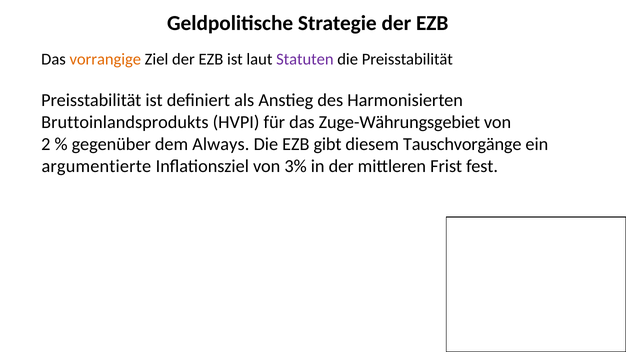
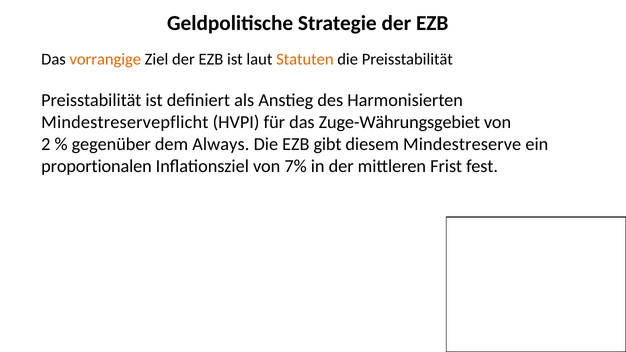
Statuten colour: purple -> orange
Bruttoinlandsprodukts: Bruttoinlandsprodukts -> Mindestreservepflicht
Tauschvorgänge: Tauschvorgänge -> Mindestreserve
argumentierte: argumentierte -> proportionalen
3%: 3% -> 7%
